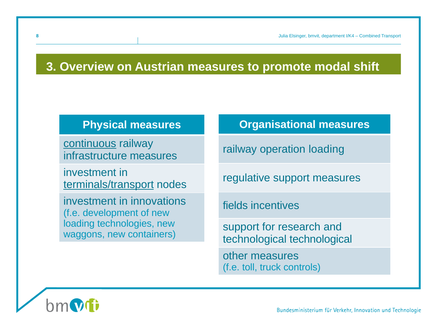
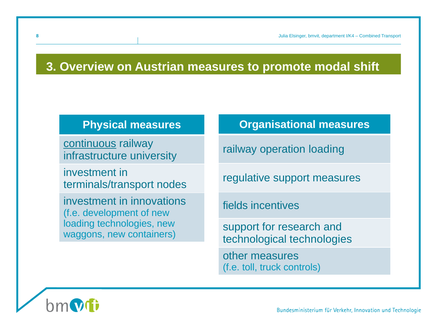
infrastructure measures: measures -> university
terminals/transport underline: present -> none
technological technological: technological -> technologies
